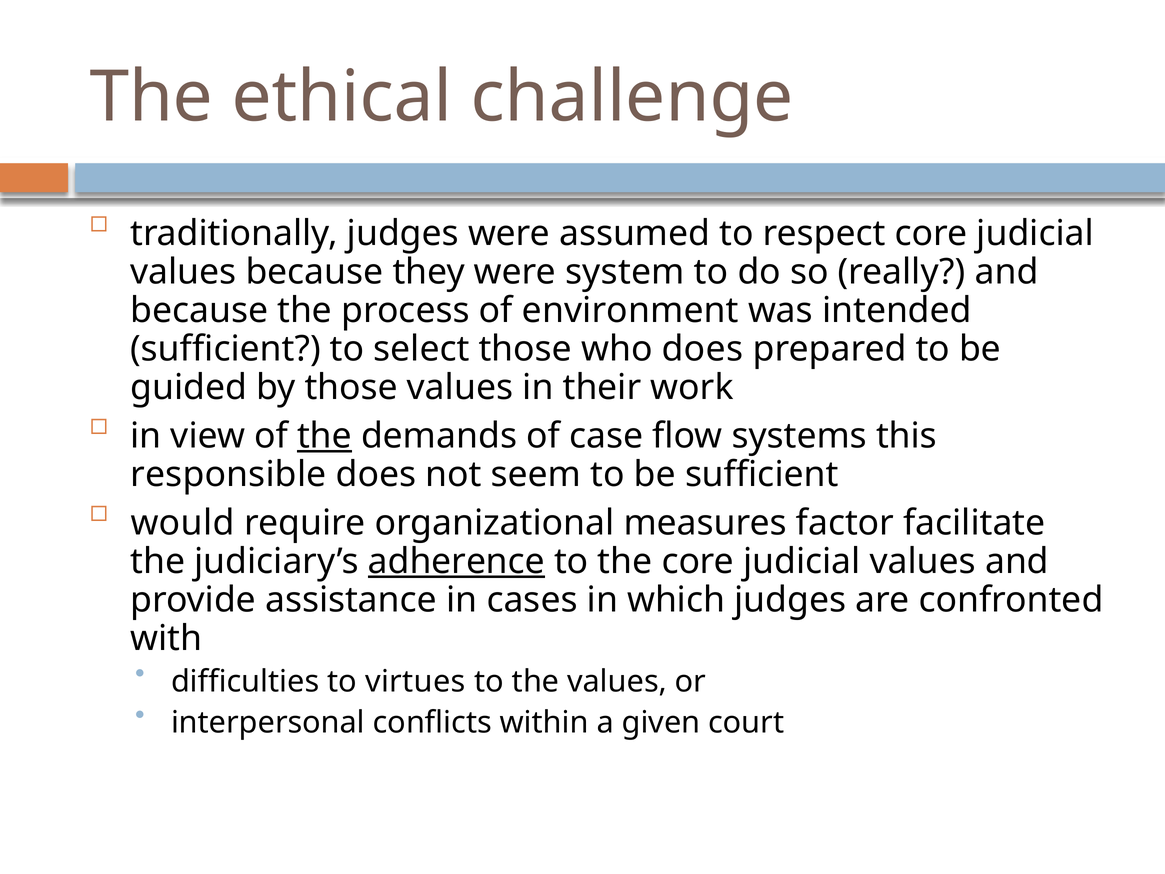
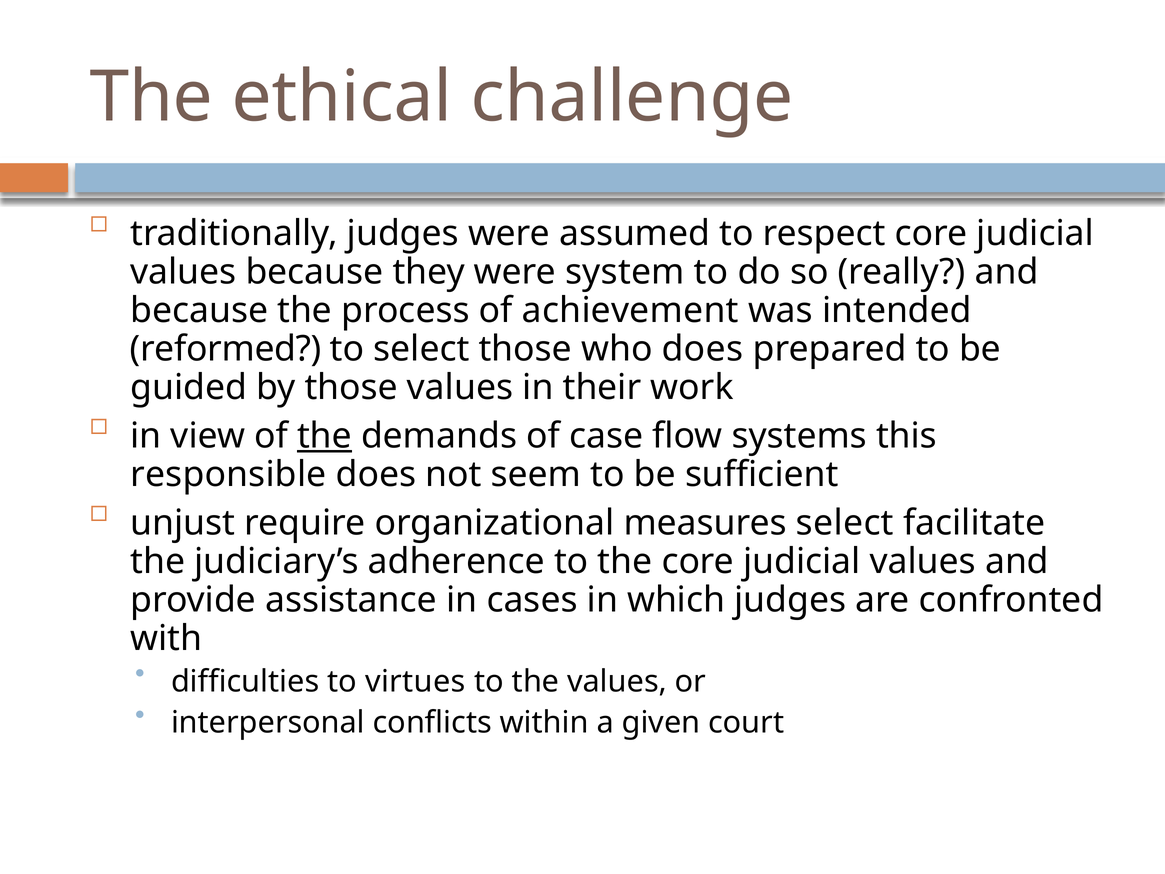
environment: environment -> achievement
sufficient at (225, 349): sufficient -> reformed
would: would -> unjust
measures factor: factor -> select
adherence underline: present -> none
